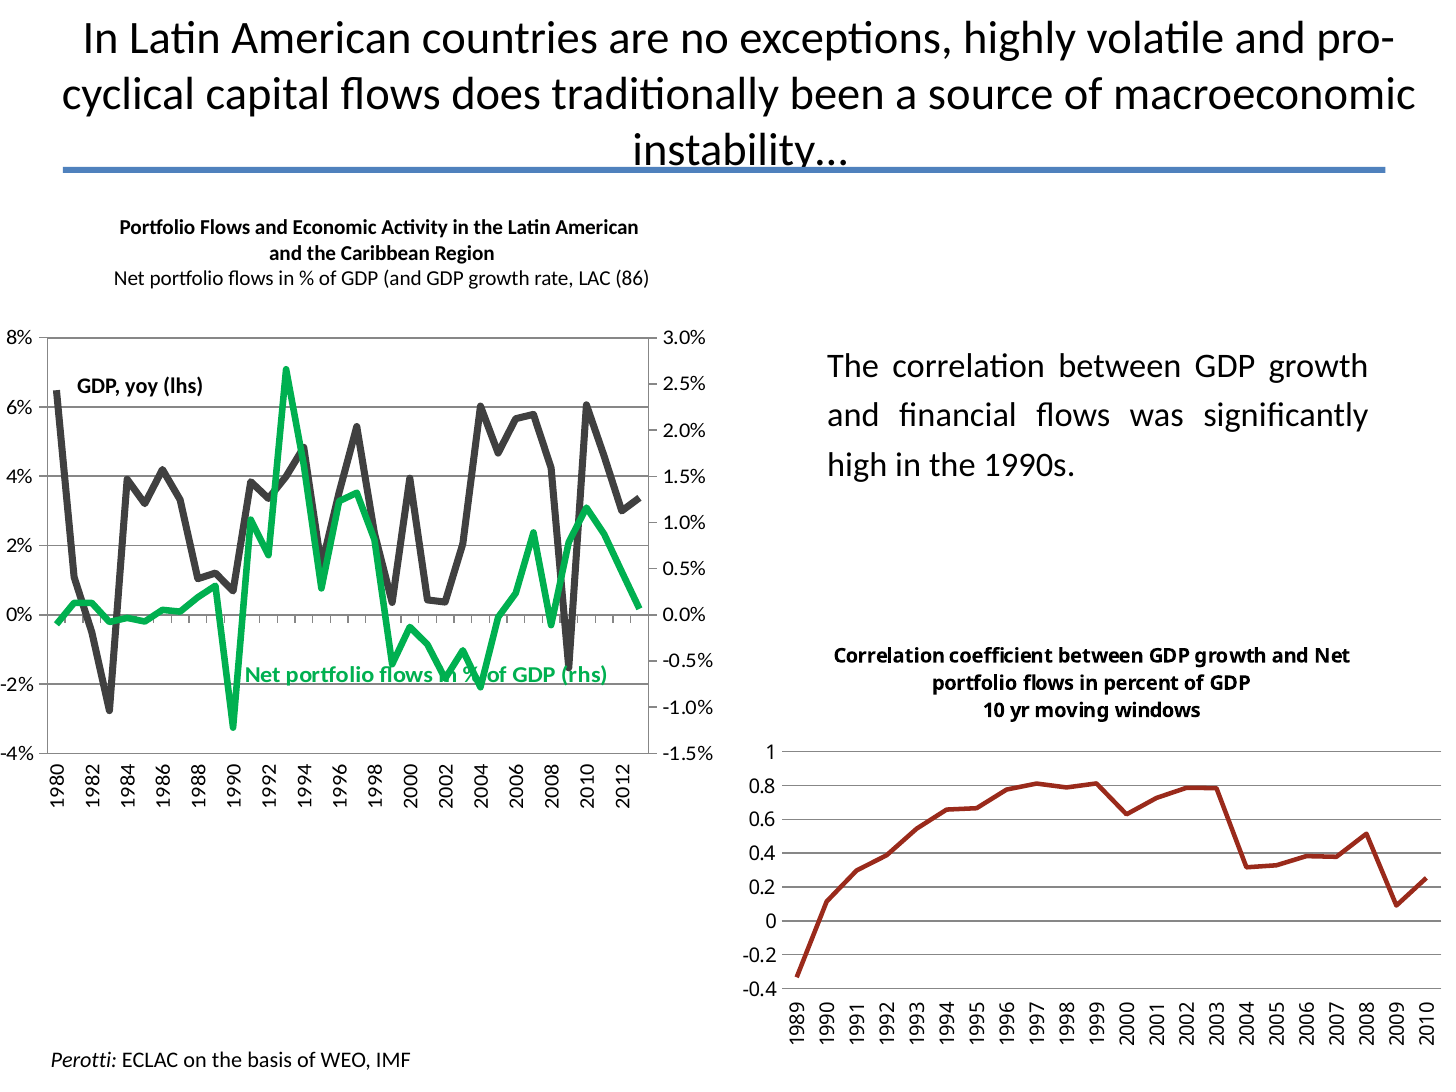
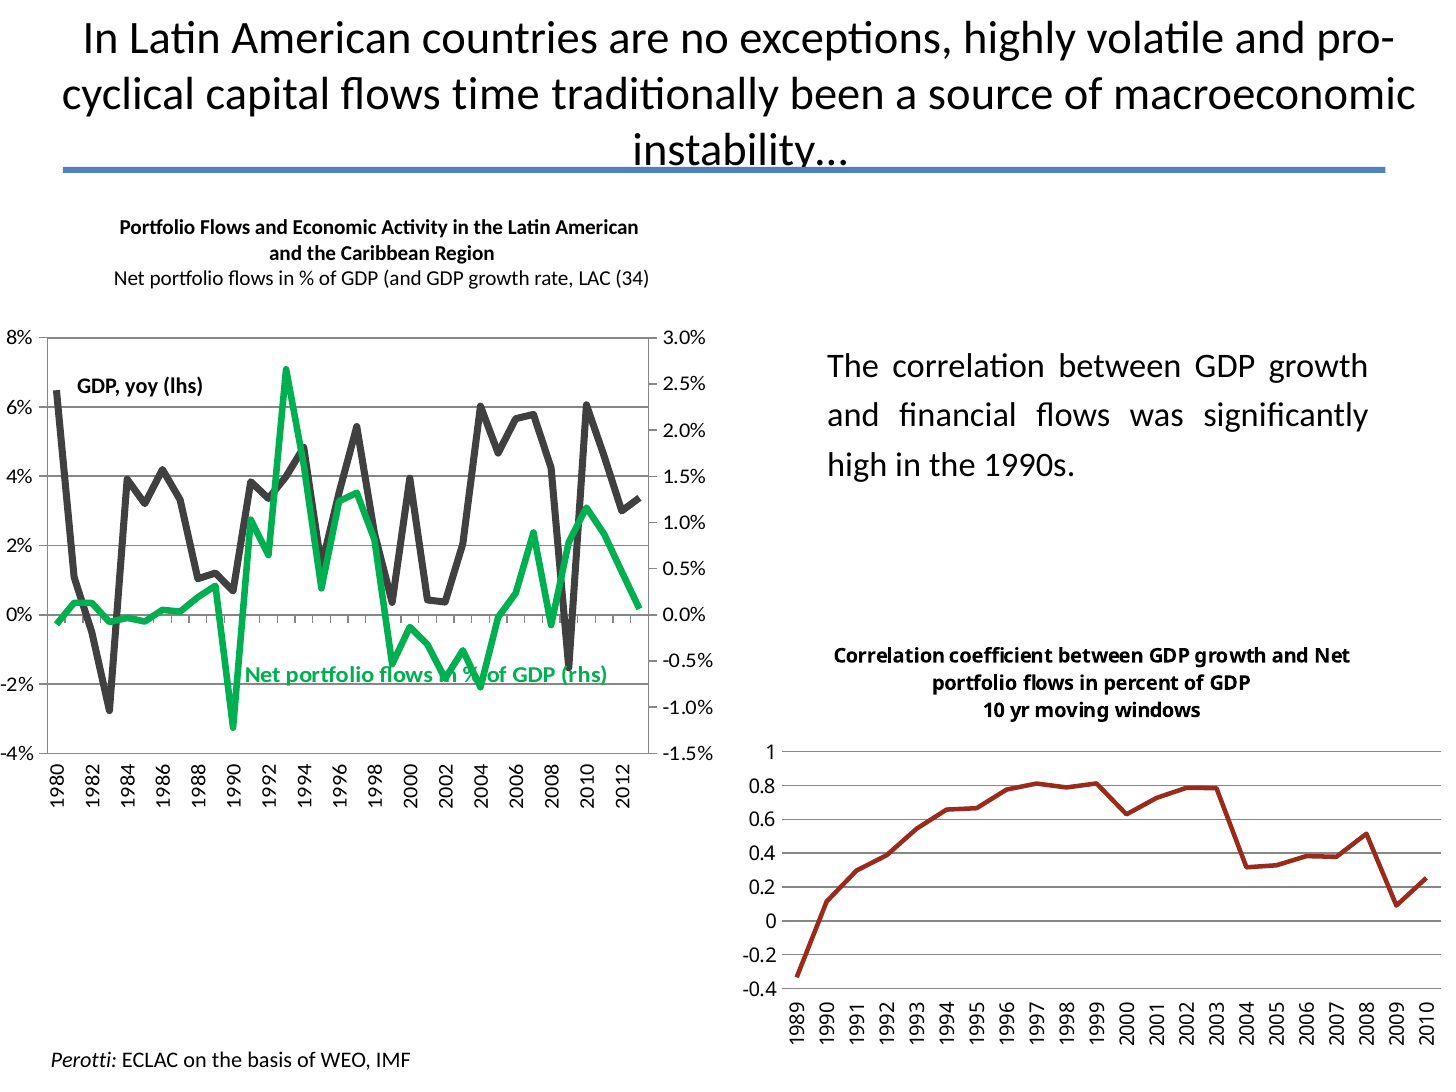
does: does -> time
86: 86 -> 34
